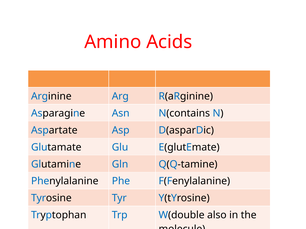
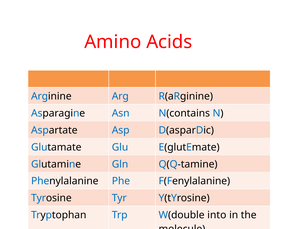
also: also -> into
